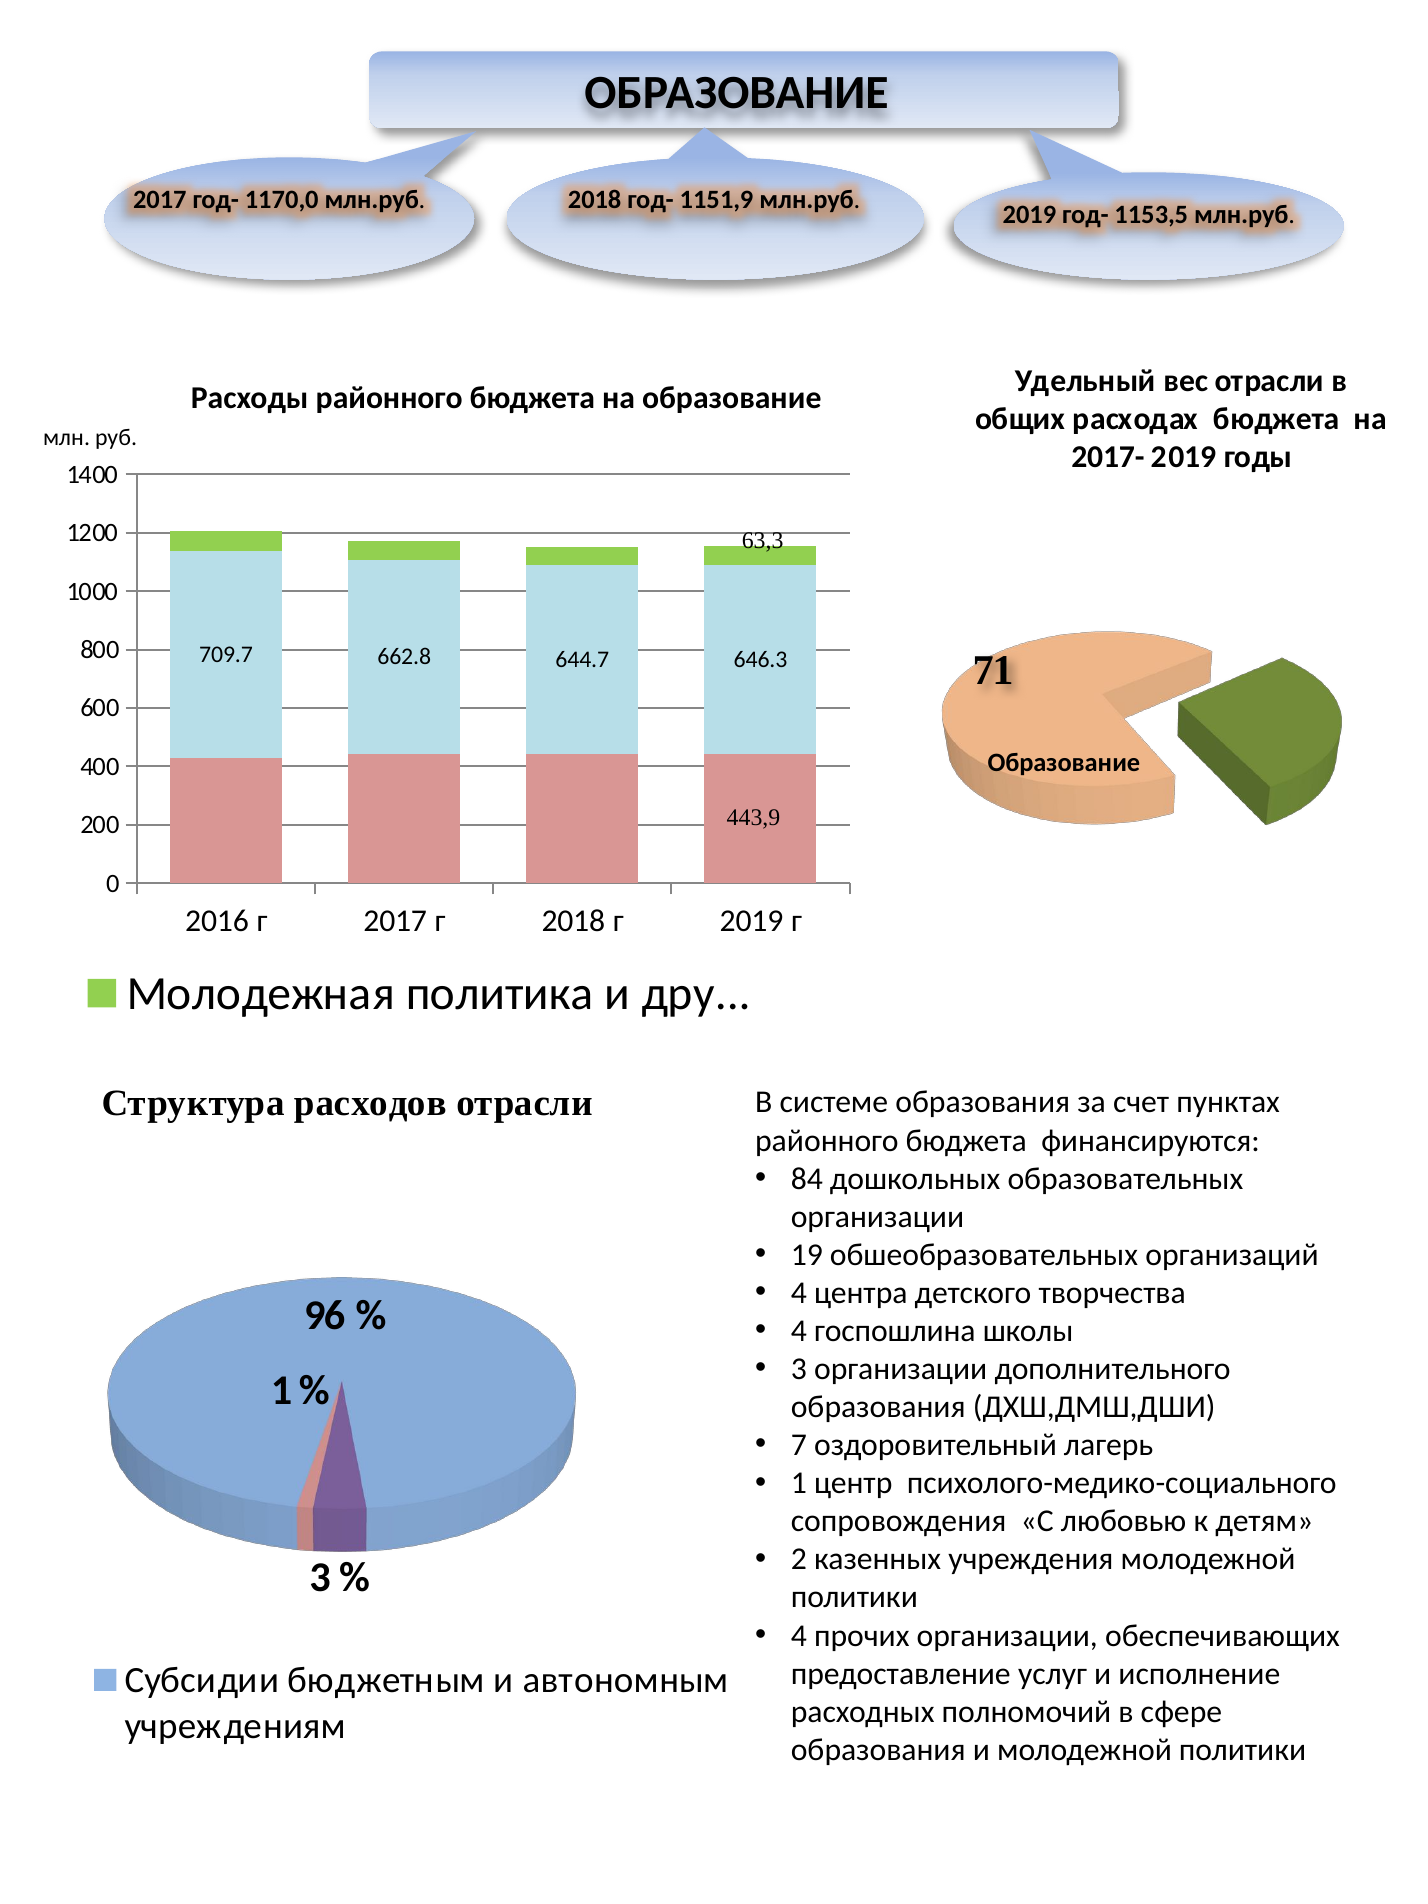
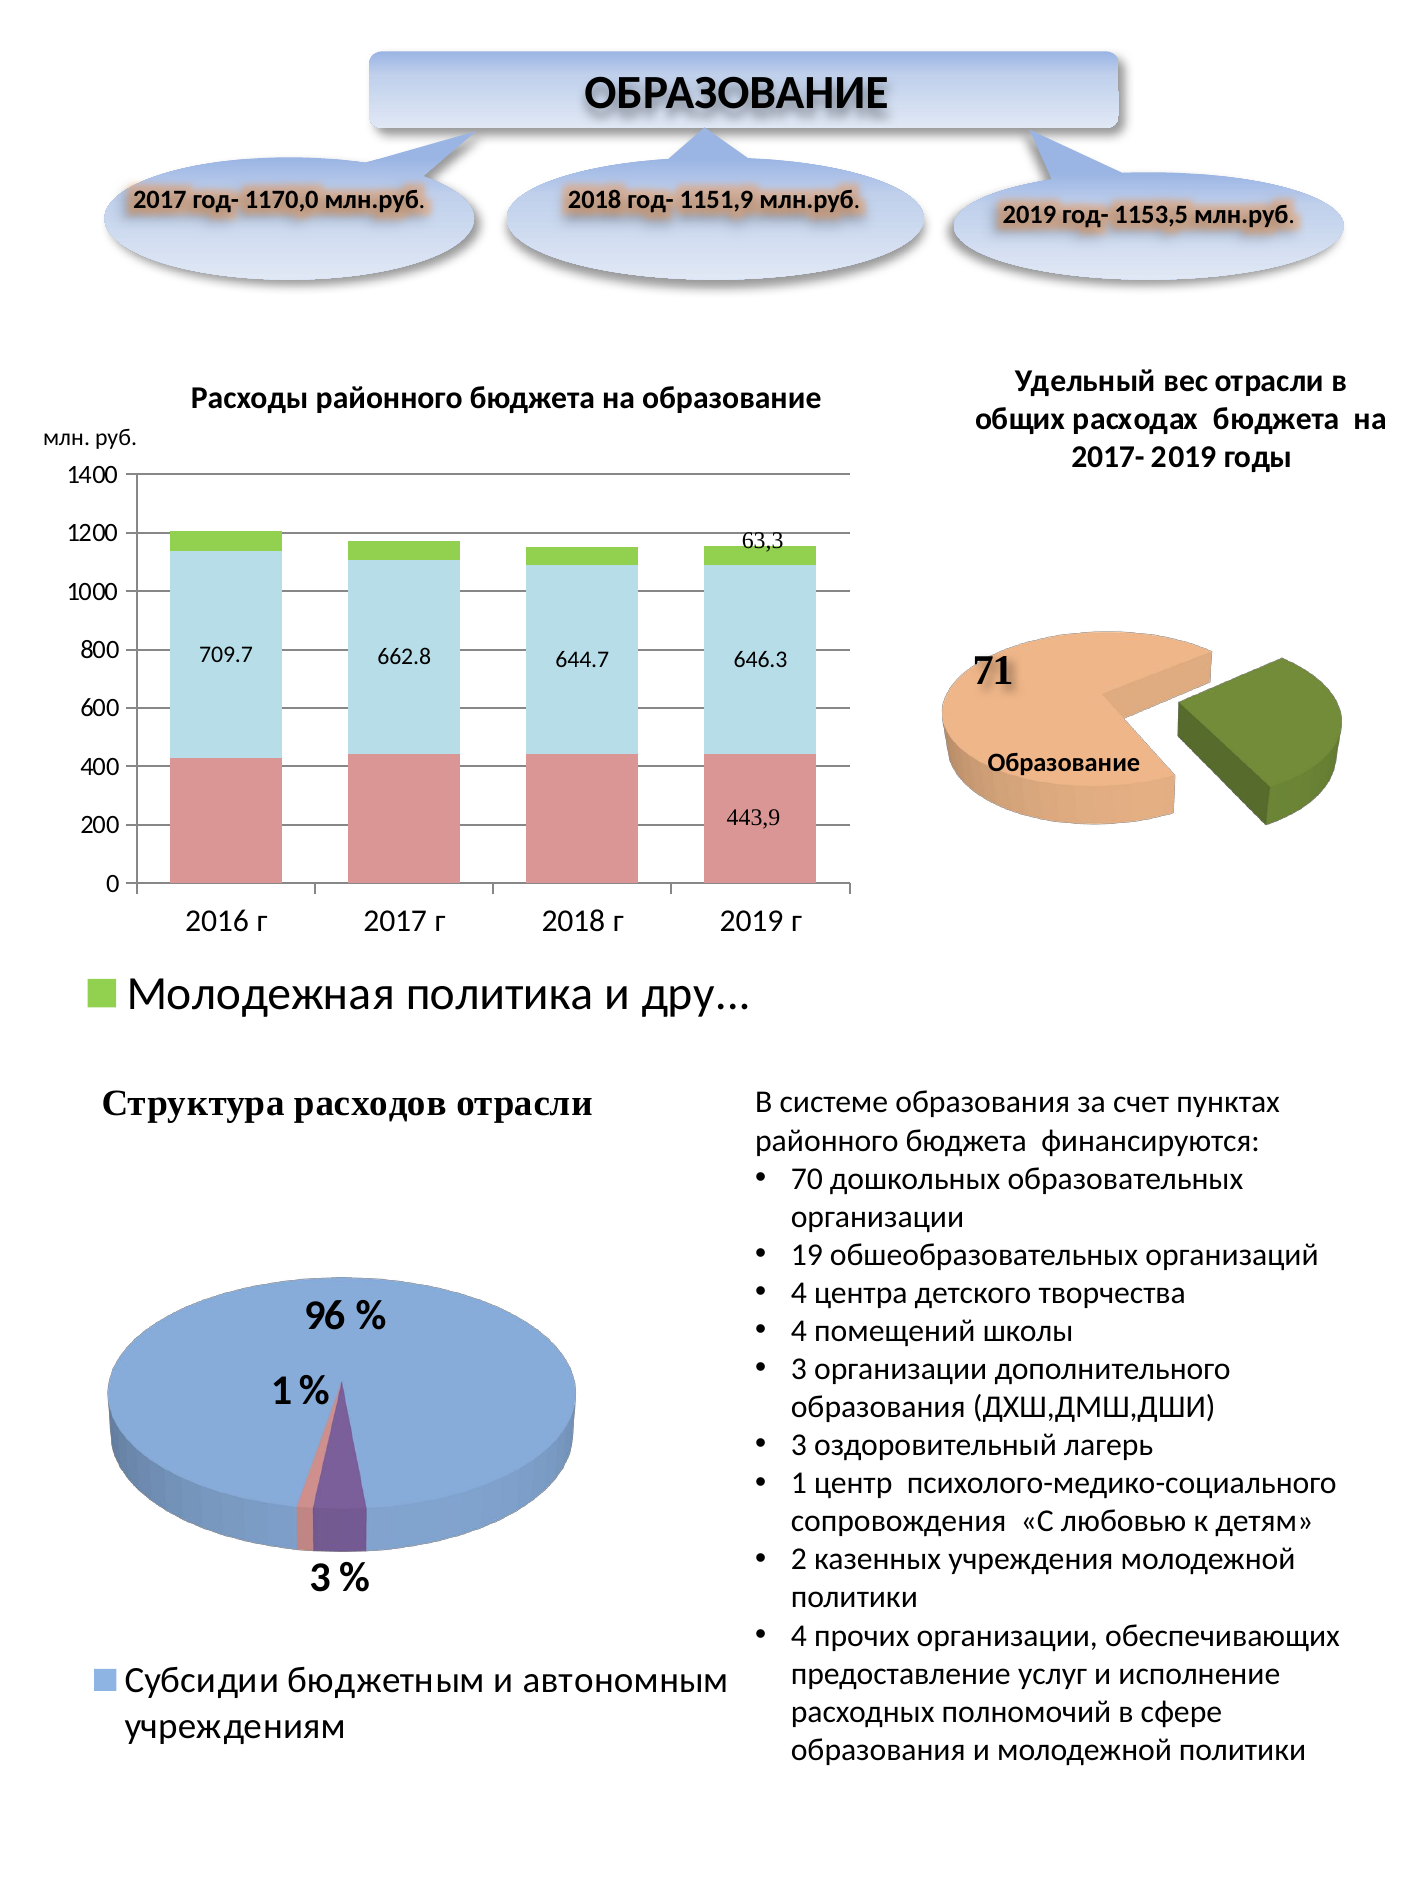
84: 84 -> 70
госпошлина: госпошлина -> помещений
7 at (799, 1445): 7 -> 3
